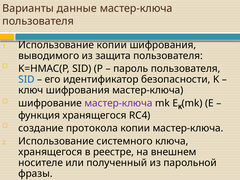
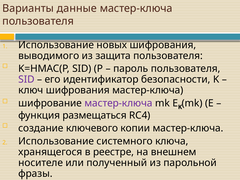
Использование копии: копии -> новых
SID at (26, 79) colour: blue -> purple
функция хранящегося: хранящегося -> размещаться
протокола: протокола -> ключевого
